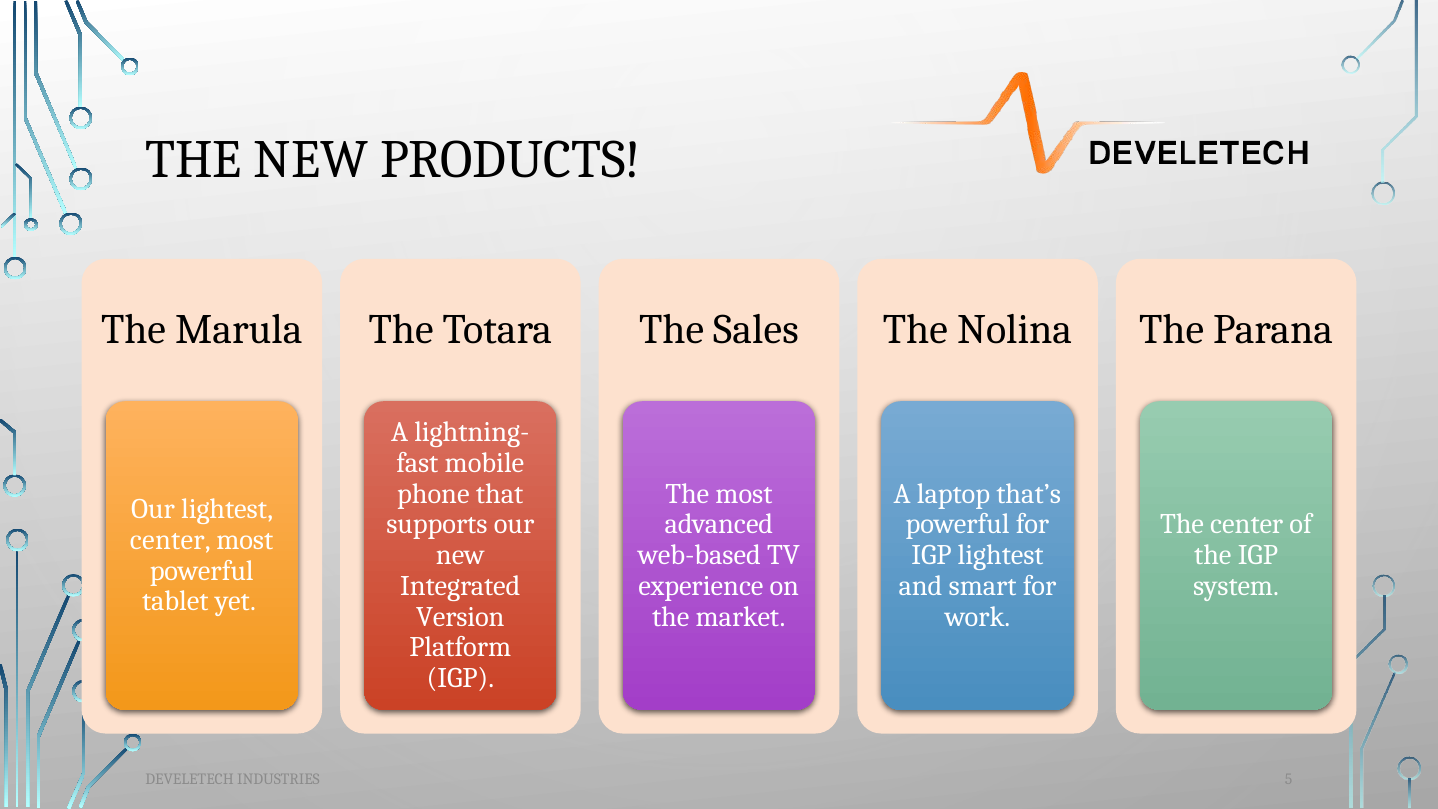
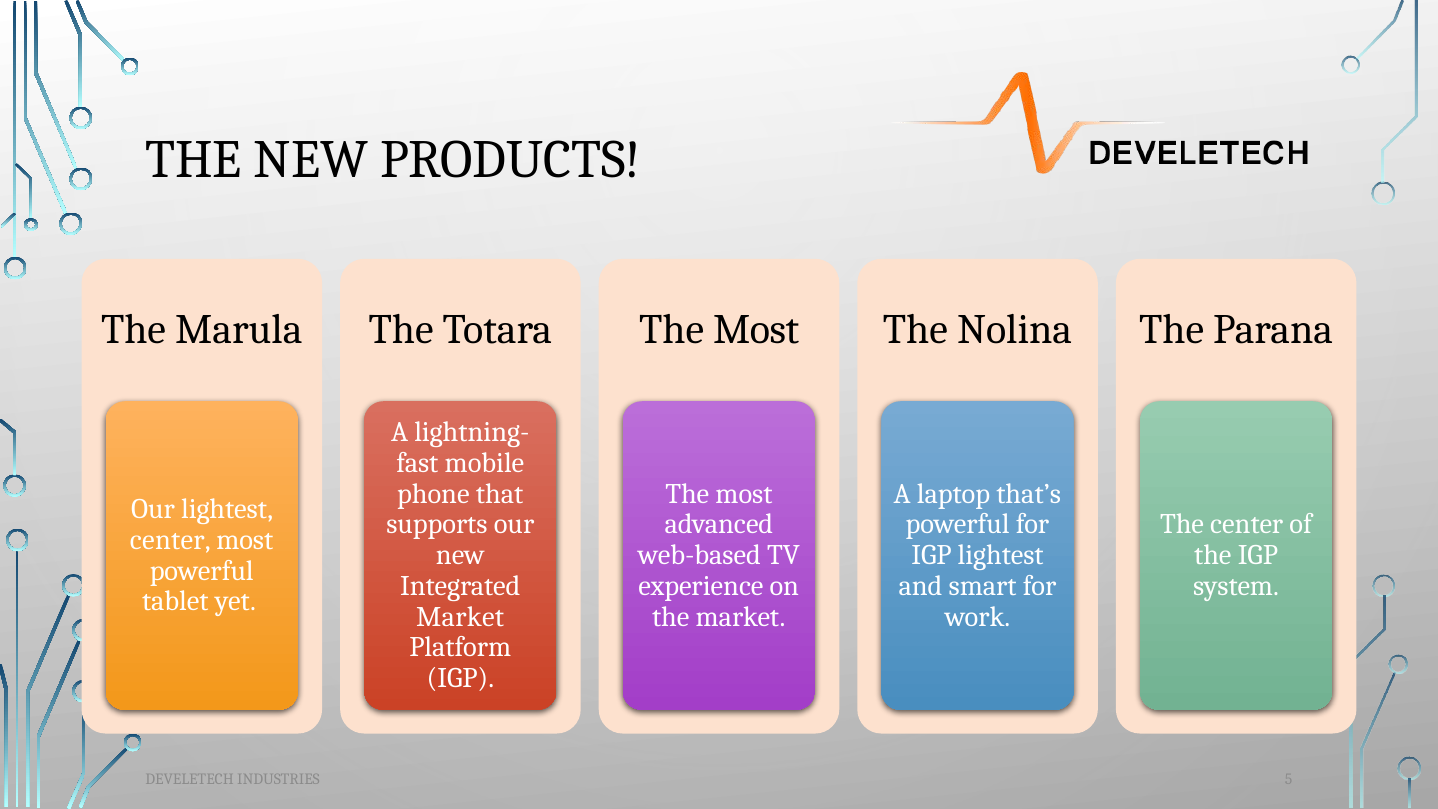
Sales at (756, 330): Sales -> Most
Version at (460, 617): Version -> Market
